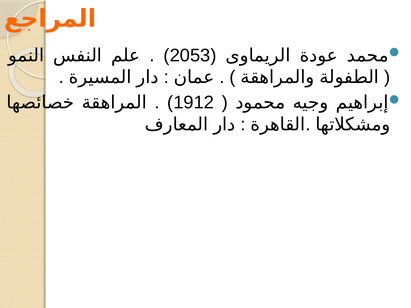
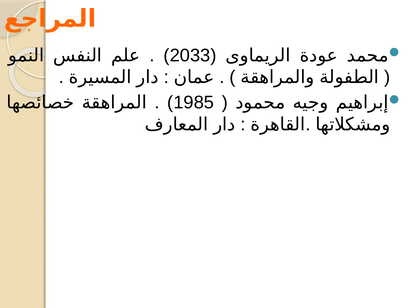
2053: 2053 -> 2033
1912: 1912 -> 1985
